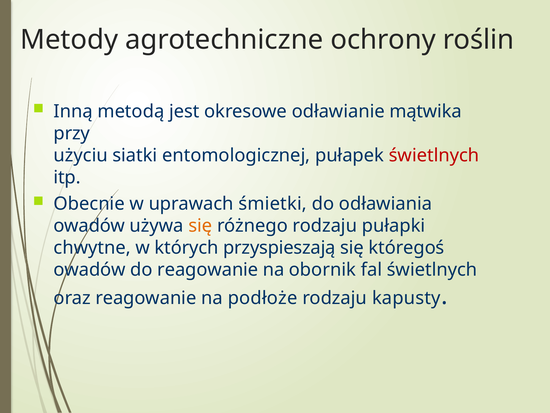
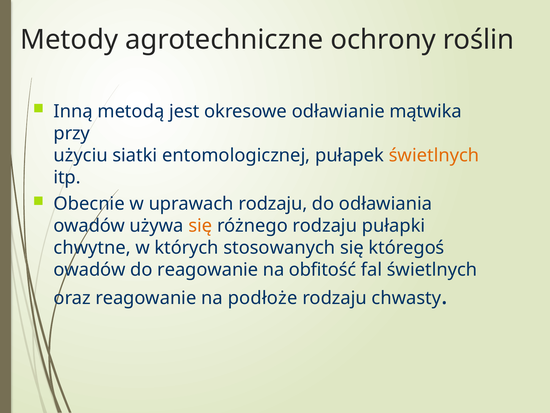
świetlnych at (434, 155) colour: red -> orange
uprawach śmietki: śmietki -> rodzaju
przyspieszają: przyspieszają -> stosowanych
obornik: obornik -> obfitość
kapusty: kapusty -> chwasty
